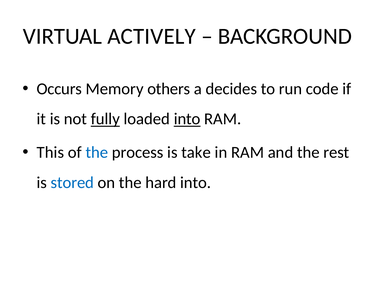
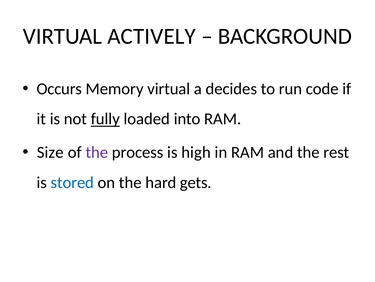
Memory others: others -> virtual
into at (187, 119) underline: present -> none
This: This -> Size
the at (97, 152) colour: blue -> purple
take: take -> high
hard into: into -> gets
